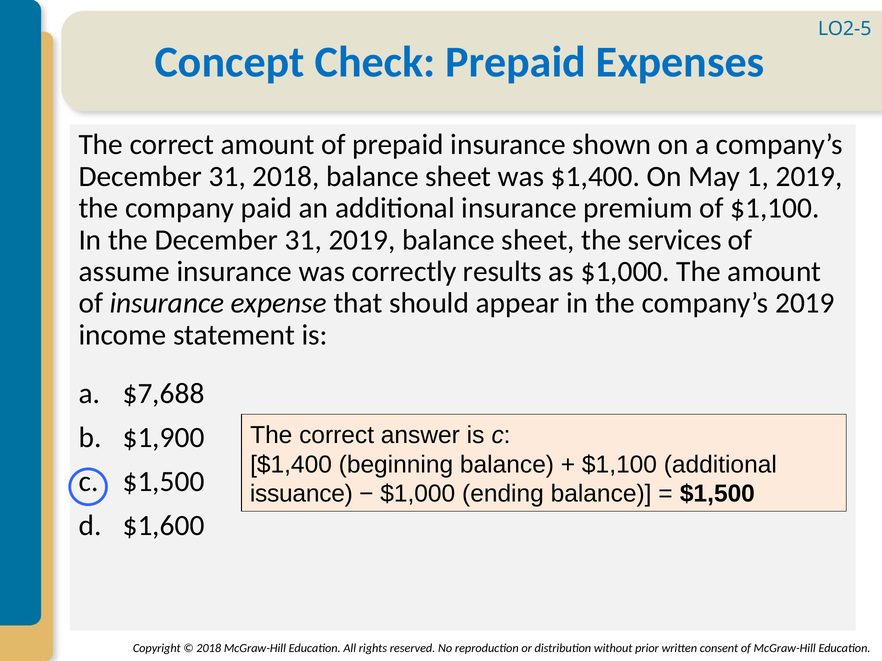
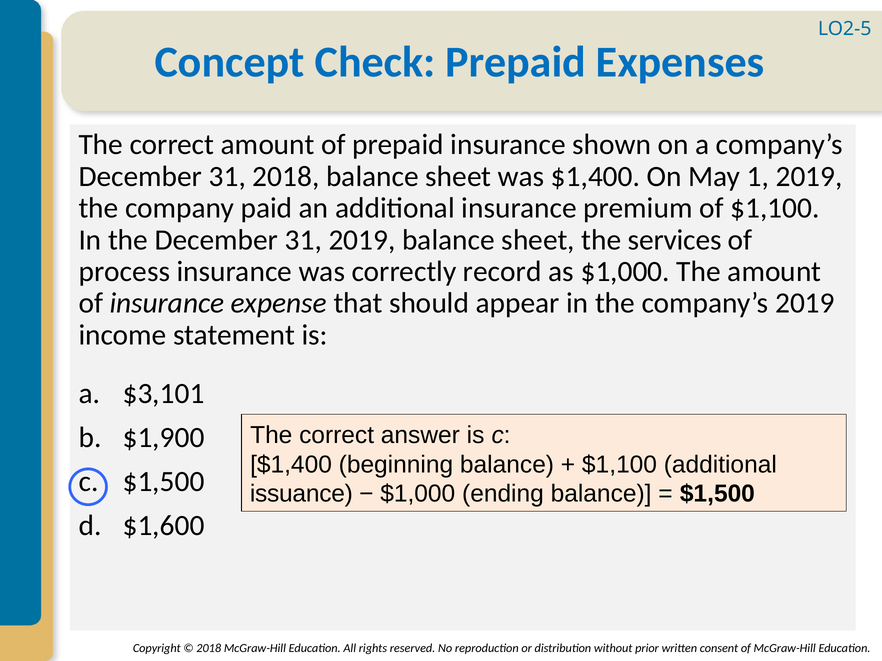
assume: assume -> process
results: results -> record
$7,688: $7,688 -> $3,101
